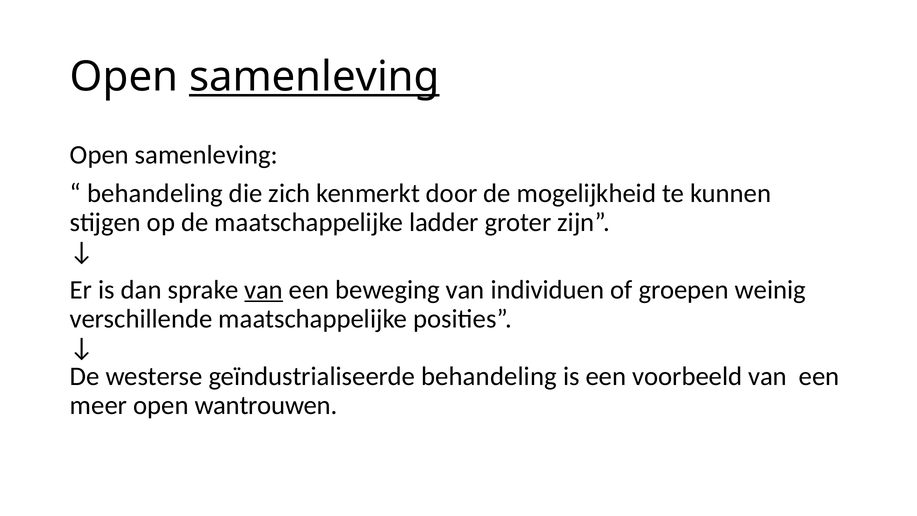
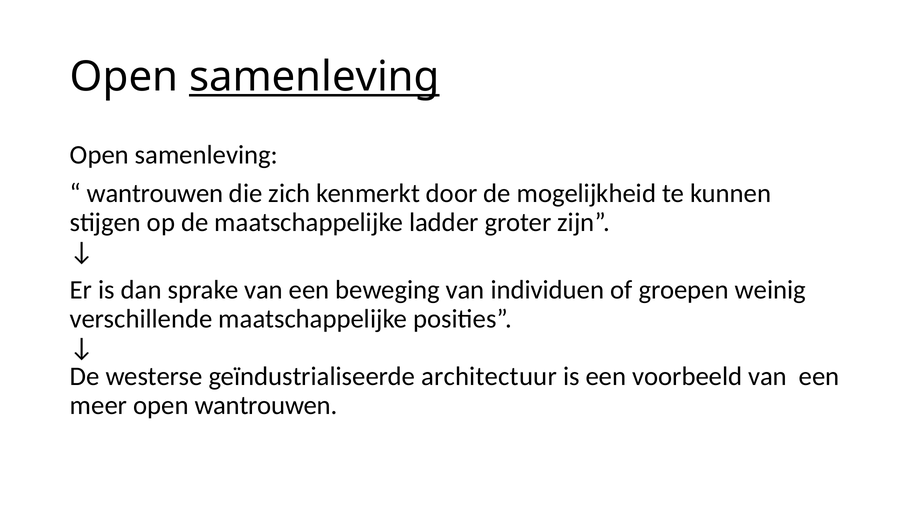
behandeling at (155, 193): behandeling -> wantrouwen
van at (264, 290) underline: present -> none
geïndustrialiseerde behandeling: behandeling -> architectuur
